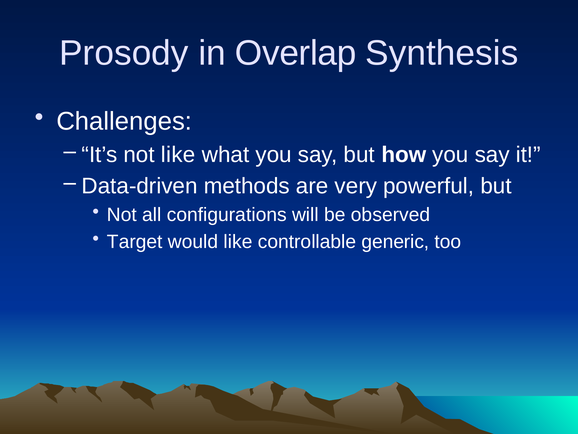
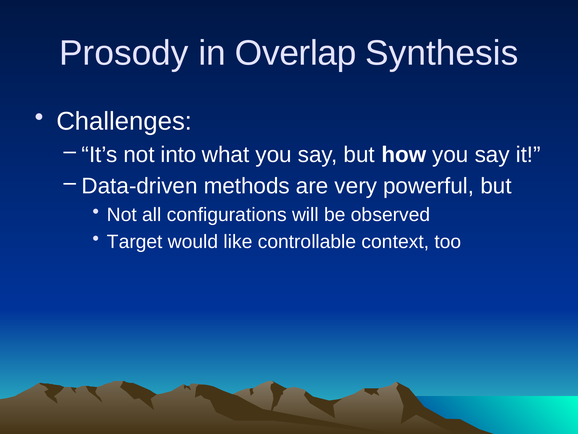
not like: like -> into
generic: generic -> context
